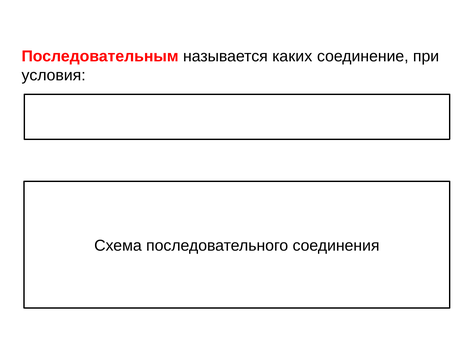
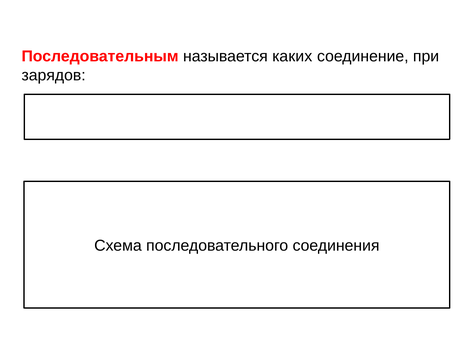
условия: условия -> зарядов
